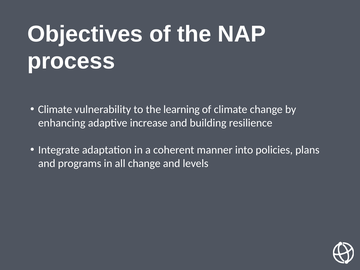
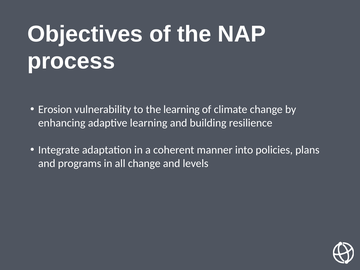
Climate at (55, 109): Climate -> Erosion
adaptive increase: increase -> learning
